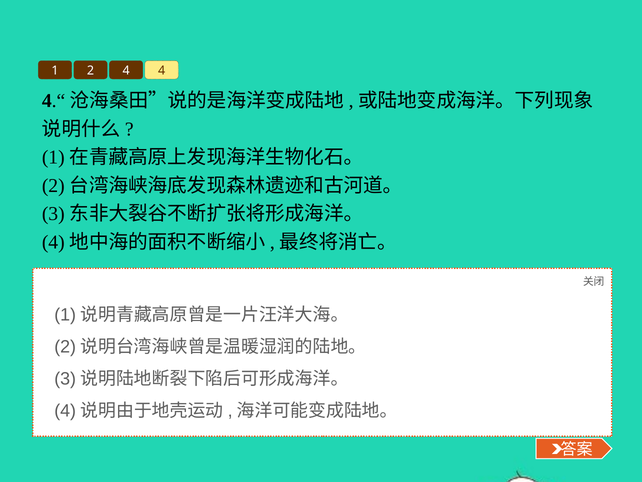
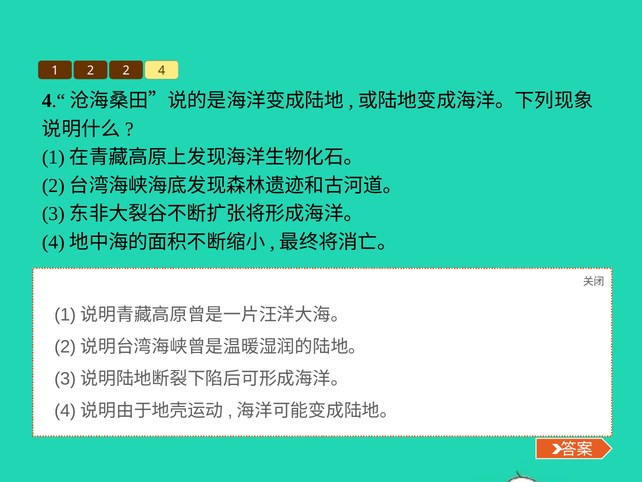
2 4: 4 -> 2
